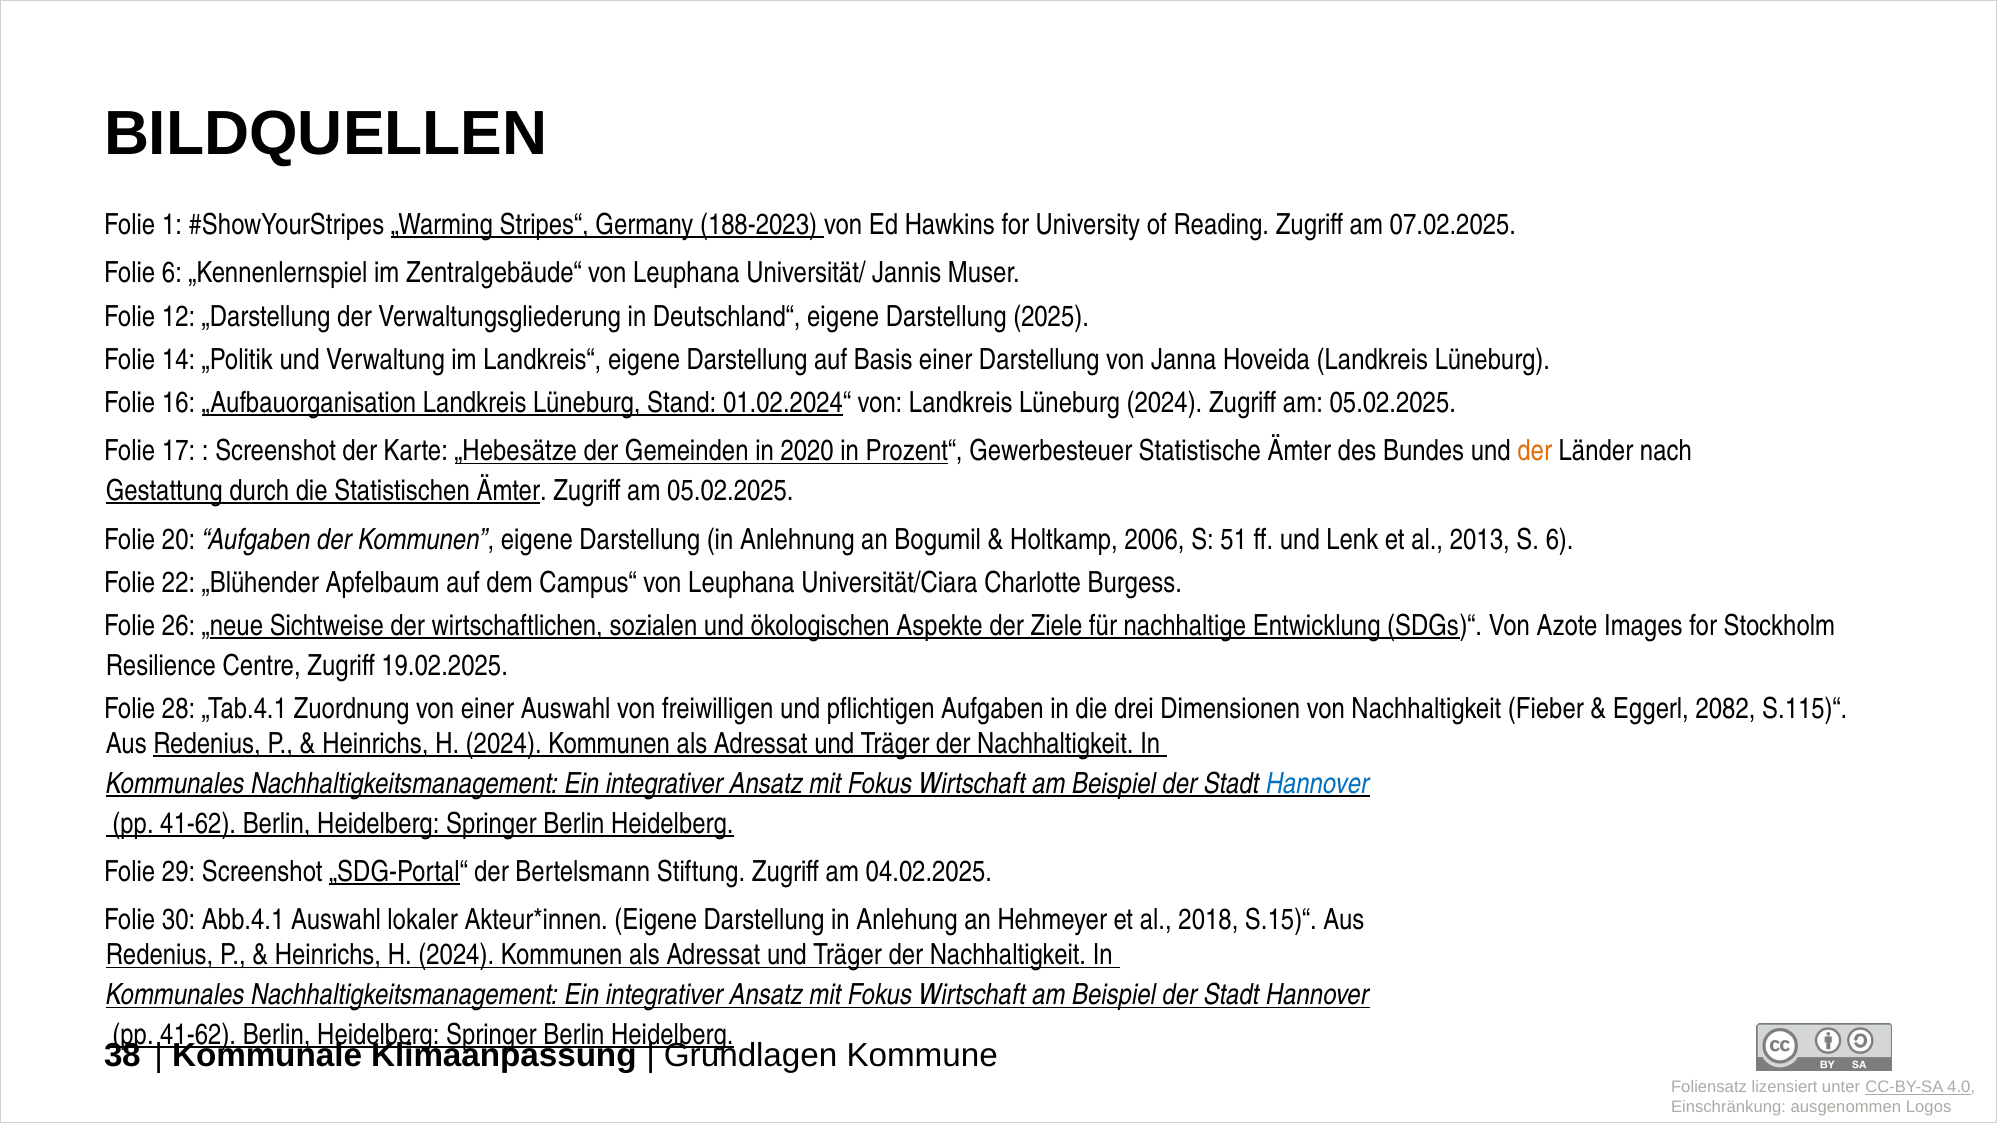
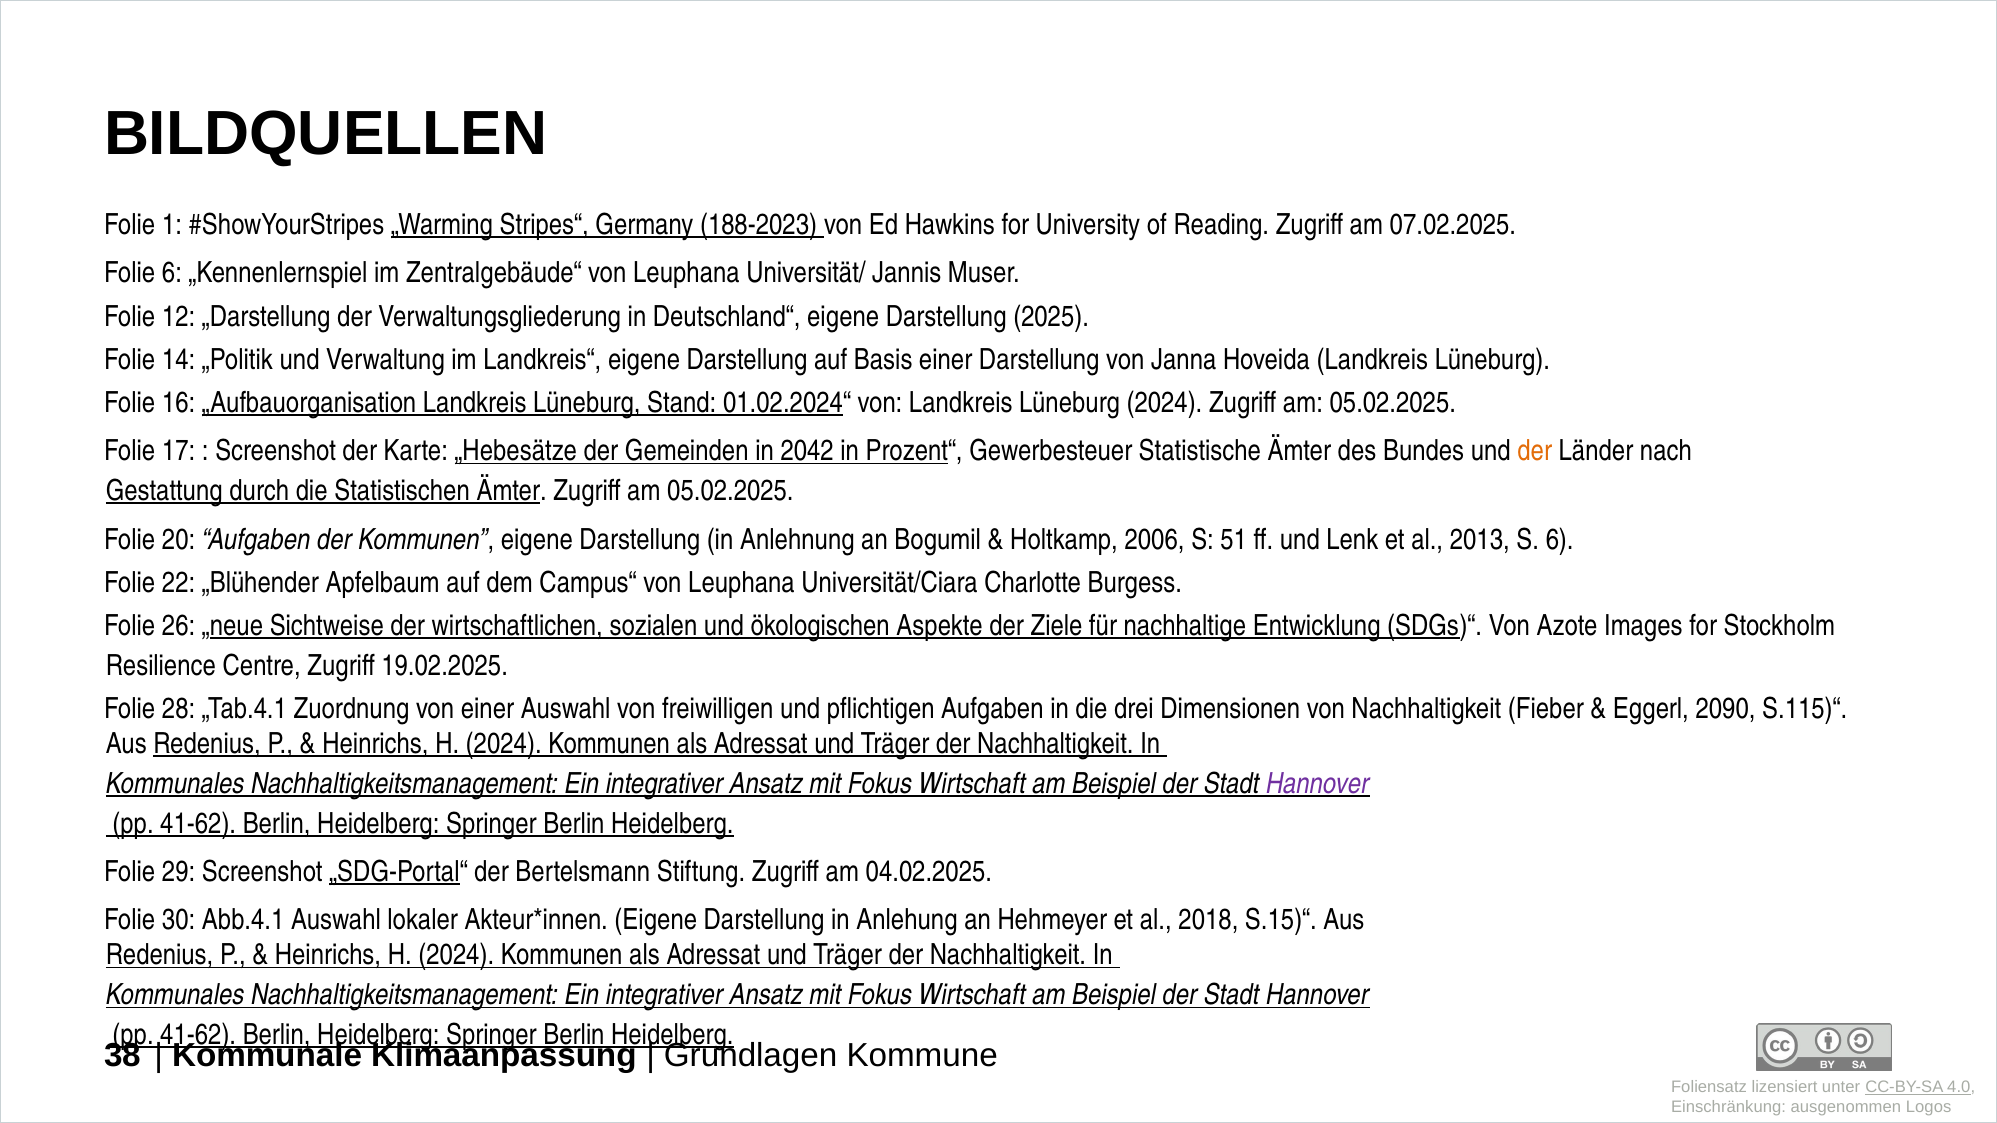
2020: 2020 -> 2042
2082: 2082 -> 2090
Hannover at (1318, 784) colour: blue -> purple
